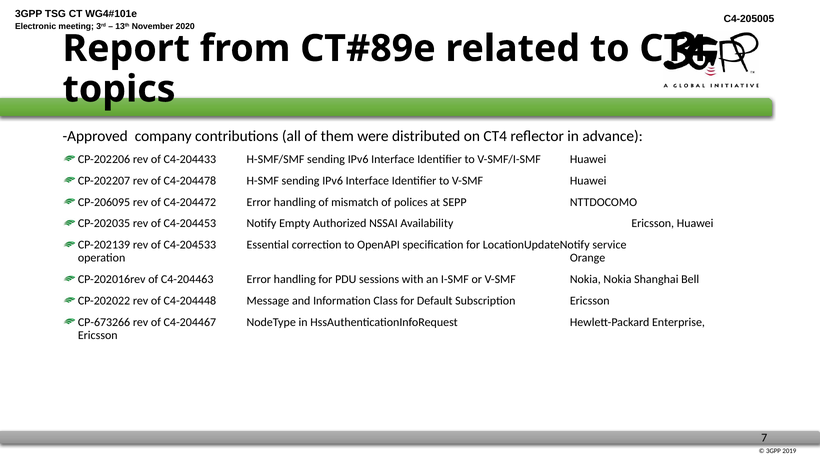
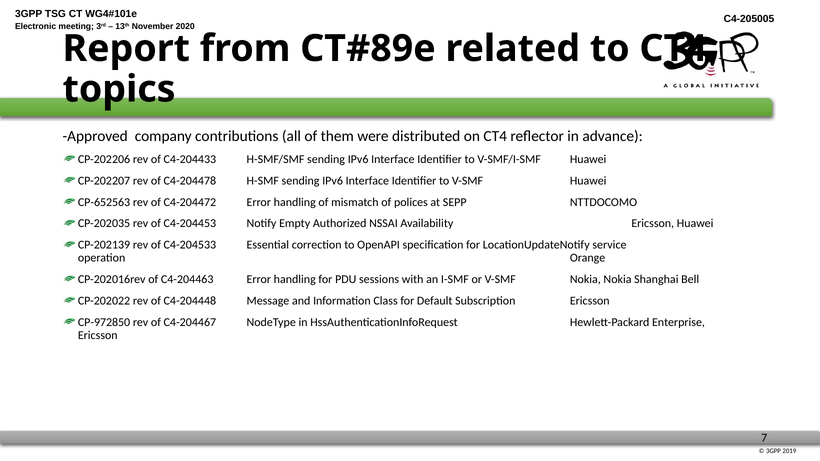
CP-206095: CP-206095 -> CP-652563
CP-673266: CP-673266 -> CP-972850
